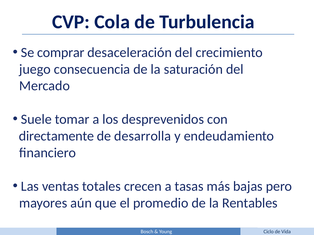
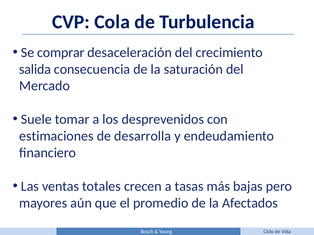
juego: juego -> salida
directamente: directamente -> estimaciones
Rentables: Rentables -> Afectados
